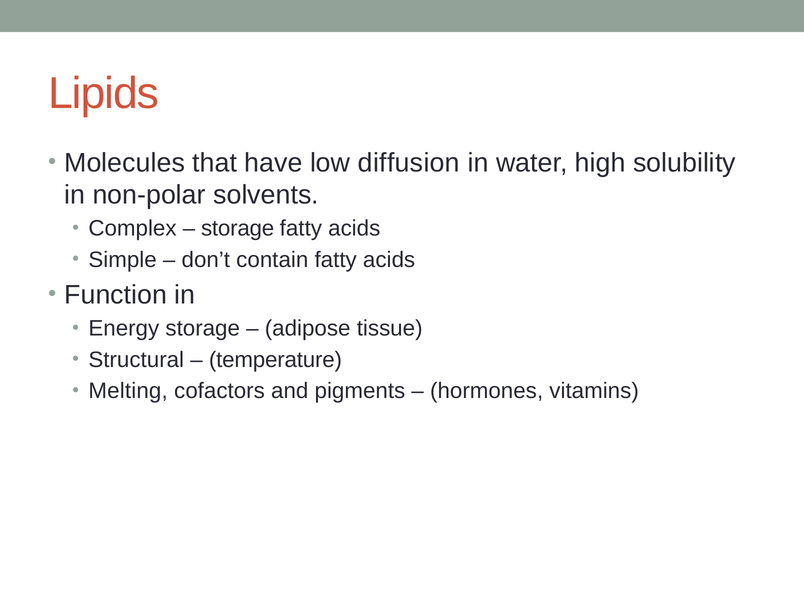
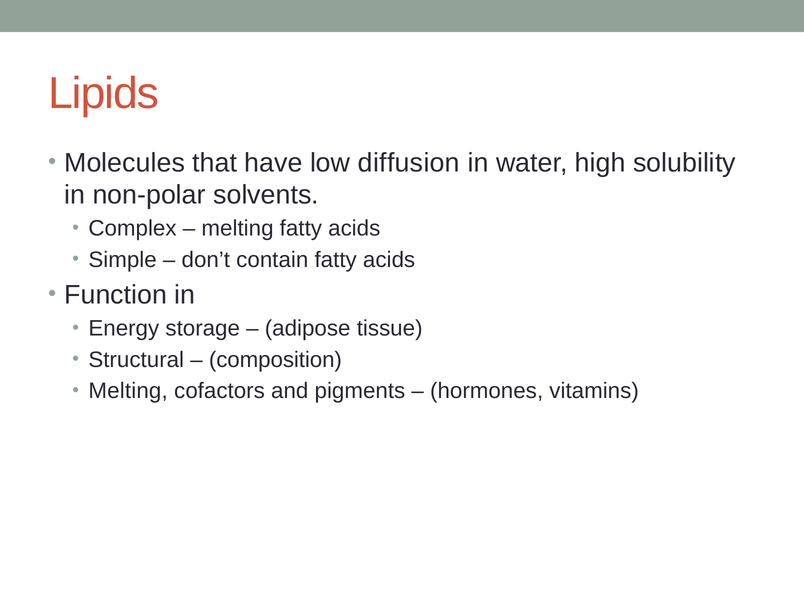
storage at (238, 228): storage -> melting
temperature: temperature -> composition
